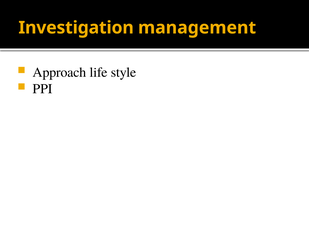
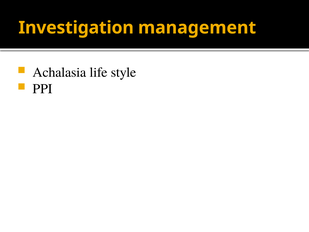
Approach: Approach -> Achalasia
